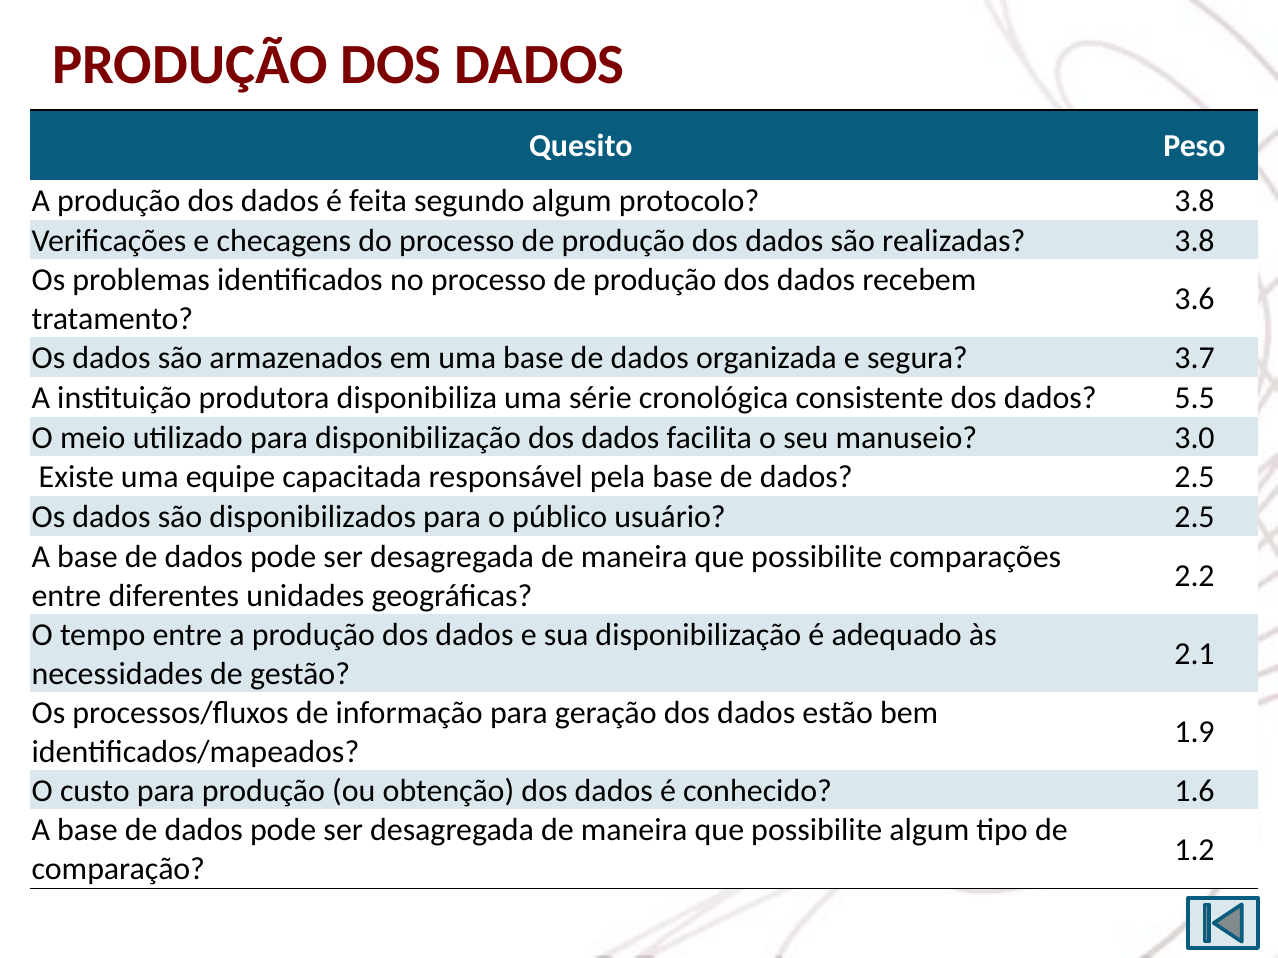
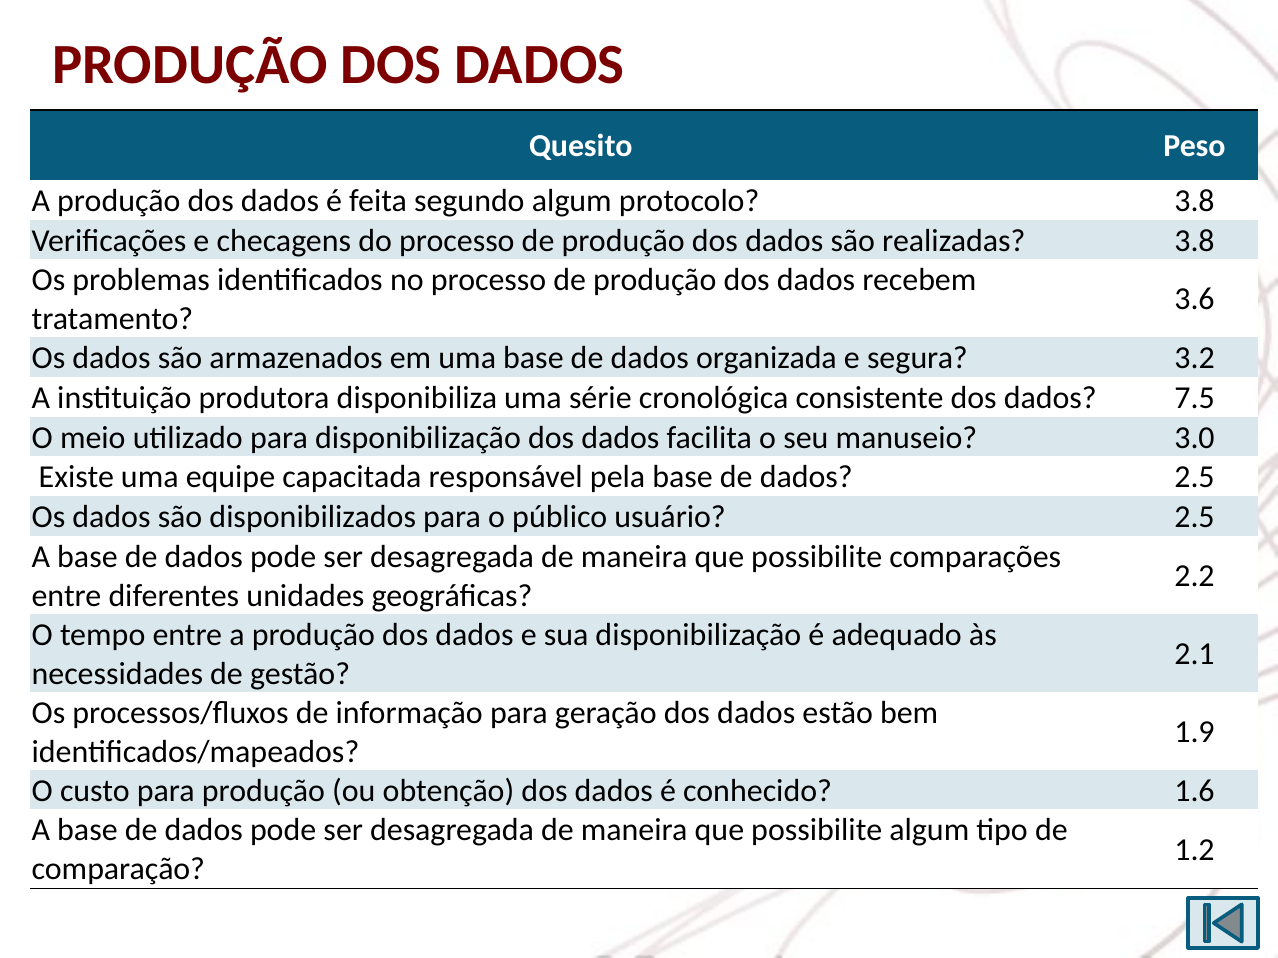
3.7: 3.7 -> 3.2
5.5: 5.5 -> 7.5
